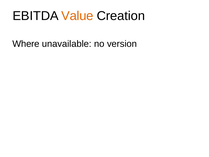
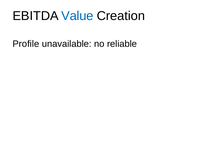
Value colour: orange -> blue
Where: Where -> Profile
version: version -> reliable
